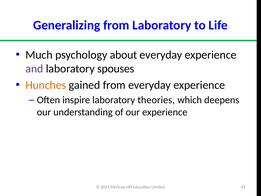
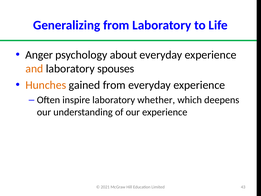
Much: Much -> Anger
and colour: purple -> orange
theories: theories -> whether
